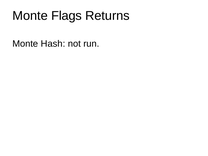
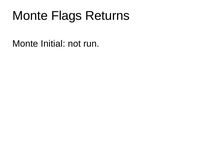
Hash: Hash -> Initial
